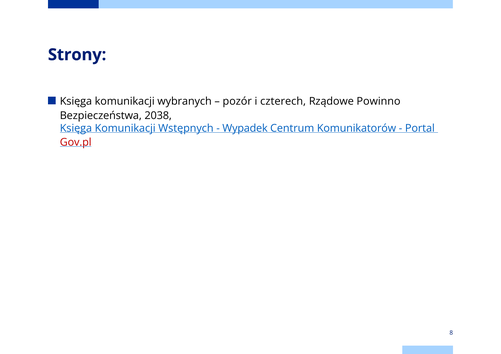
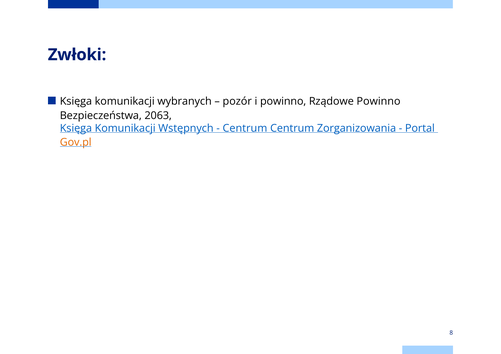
Strony: Strony -> Zwłoki
i czterech: czterech -> powinno
2038: 2038 -> 2063
Wypadek at (245, 128): Wypadek -> Centrum
Komunikatorów: Komunikatorów -> Zorganizowania
Gov.pl colour: red -> orange
